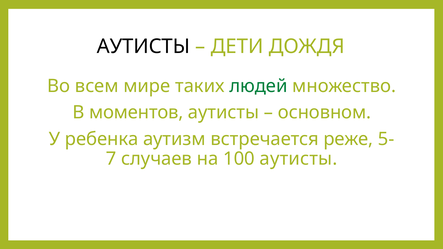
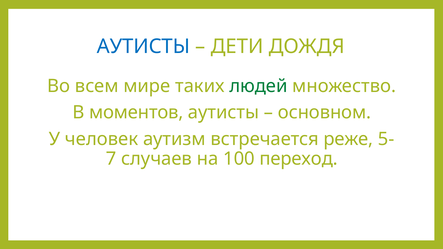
АУТИСТЫ at (144, 47) colour: black -> blue
ребенка: ребенка -> человек
100 аутисты: аутисты -> переход
